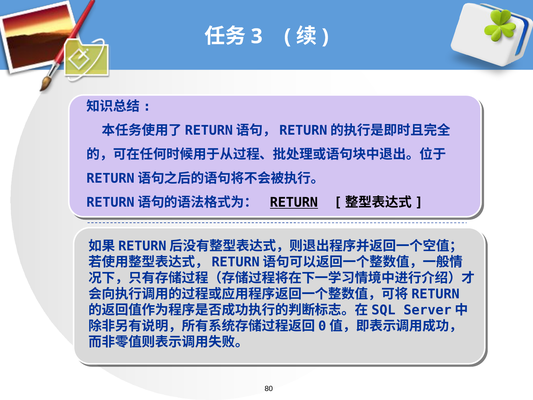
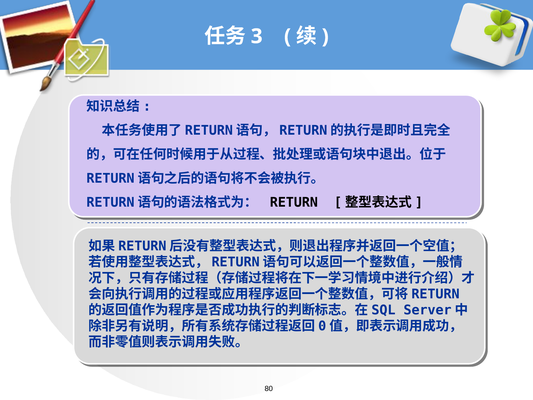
RETURN underline: present -> none
